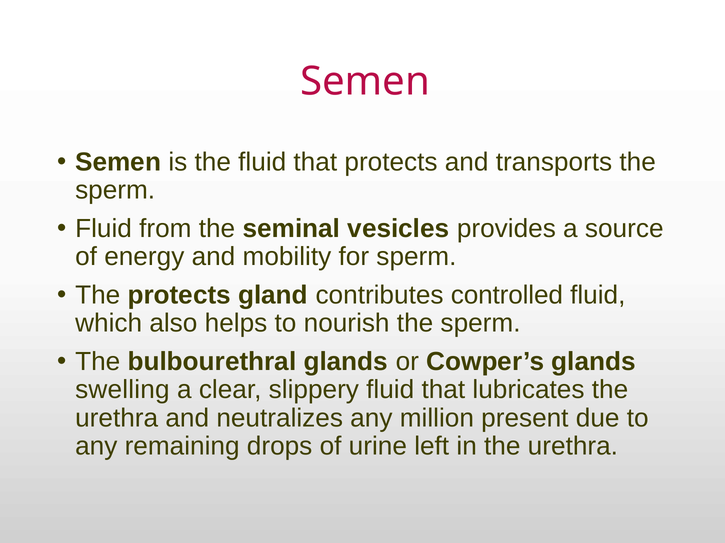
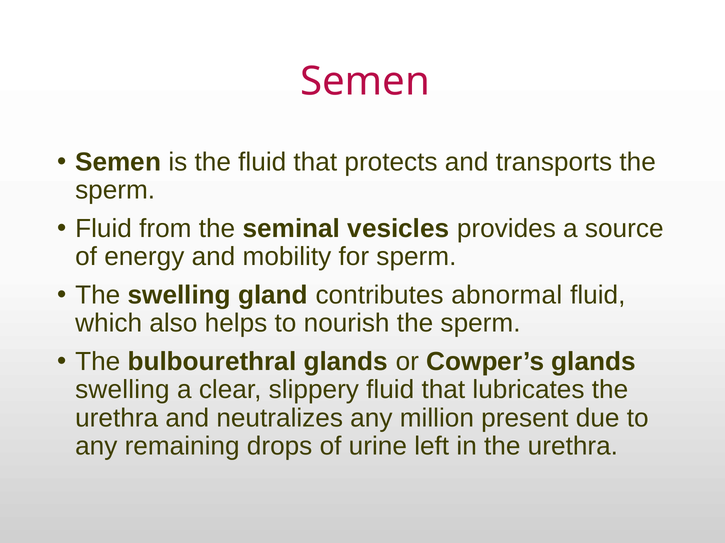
The protects: protects -> swelling
controlled: controlled -> abnormal
